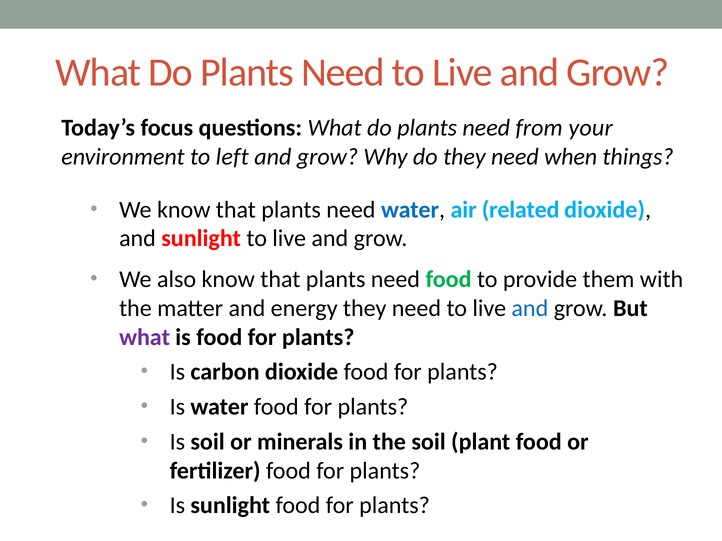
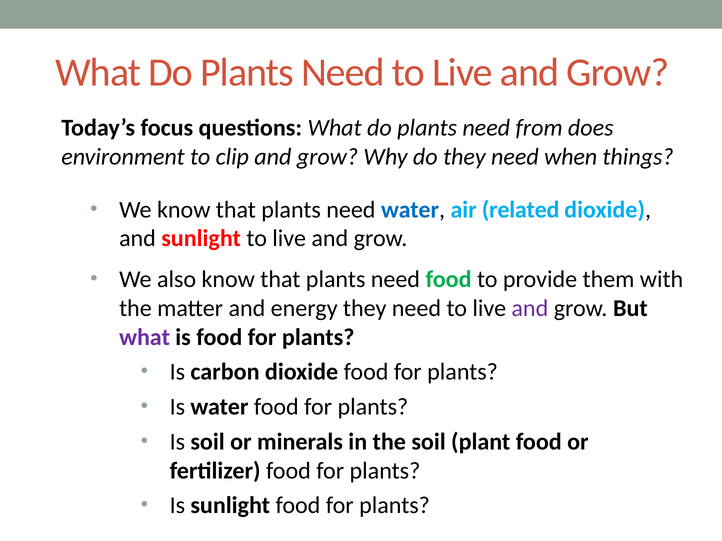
your: your -> does
left: left -> clip
and at (530, 309) colour: blue -> purple
